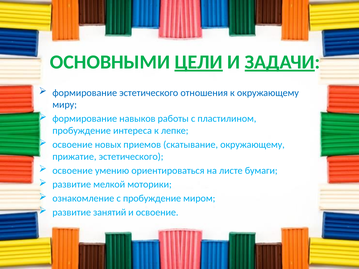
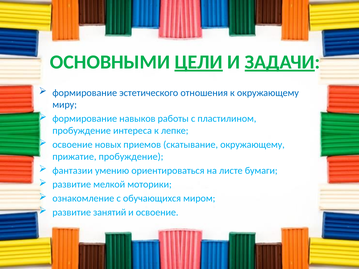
прижатие эстетического: эстетического -> пробуждение
освоение at (73, 171): освоение -> фантазии
с пробуждение: пробуждение -> обучающихся
